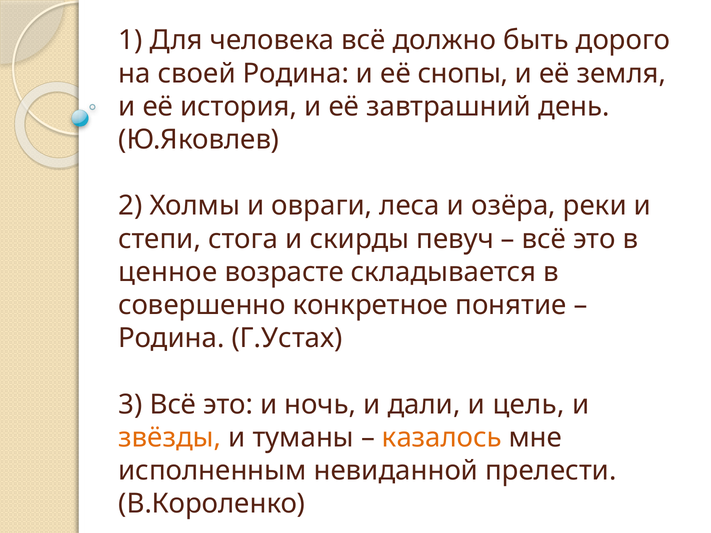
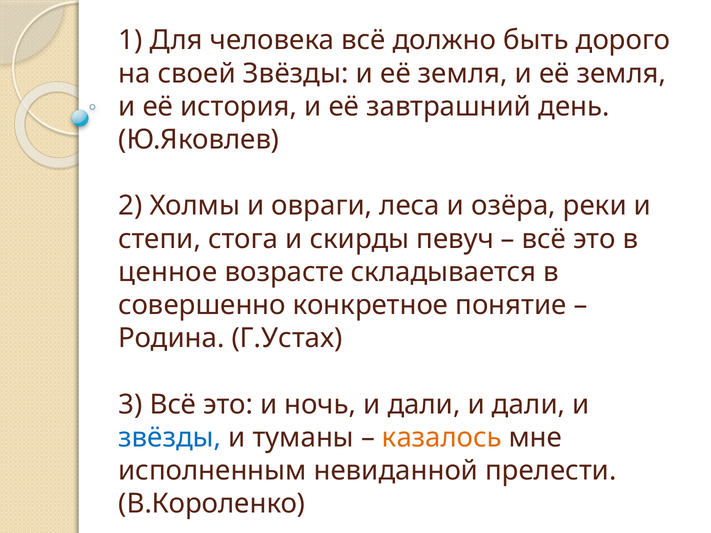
своей Родина: Родина -> Звёзды
снопы at (463, 73): снопы -> земля
дали и цель: цель -> дали
звёзды at (170, 438) colour: orange -> blue
